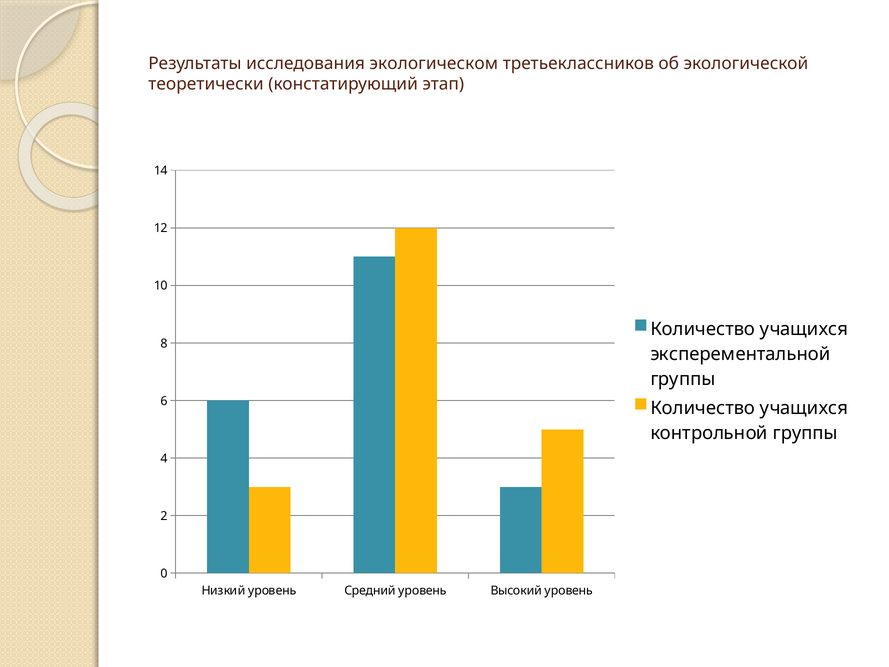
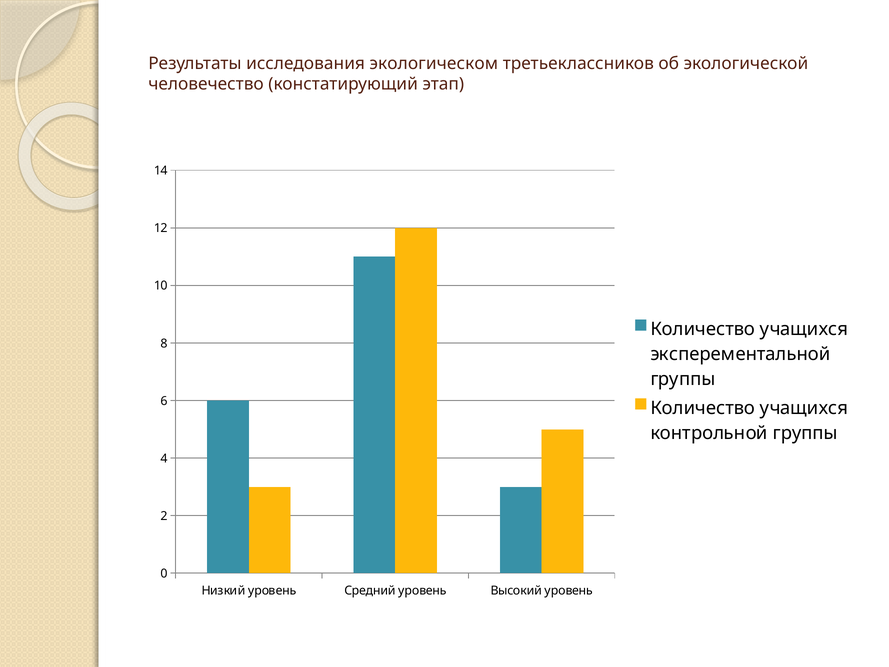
теоретически: теоретически -> человечество
